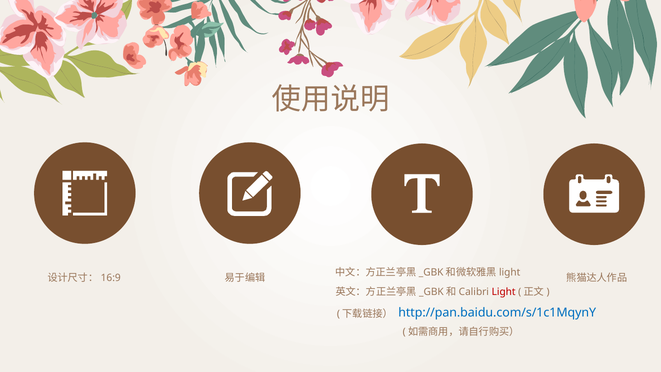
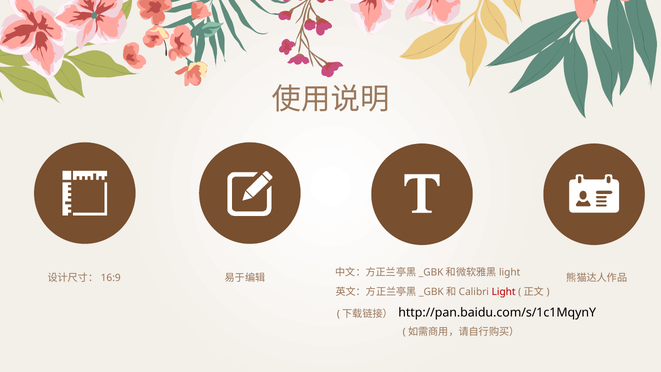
http://pan.baidu.com/s/1c1MqynY colour: blue -> black
